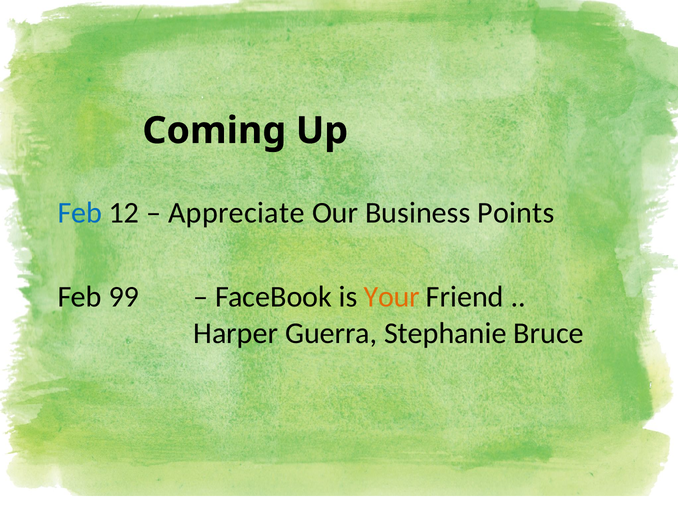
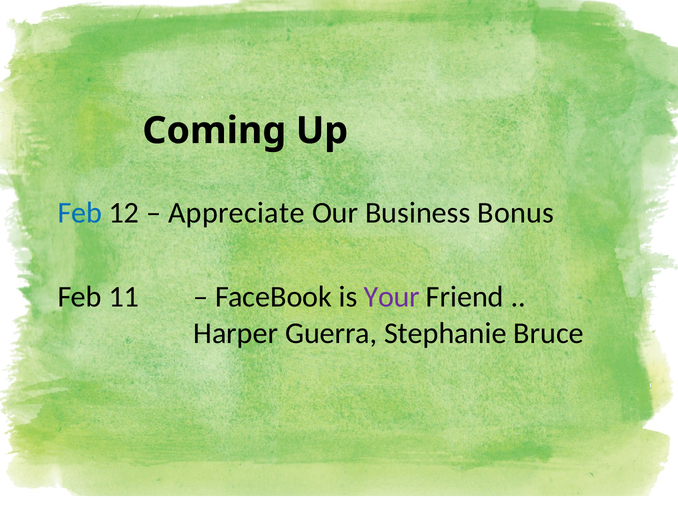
Points: Points -> Bonus
99: 99 -> 11
Your colour: orange -> purple
